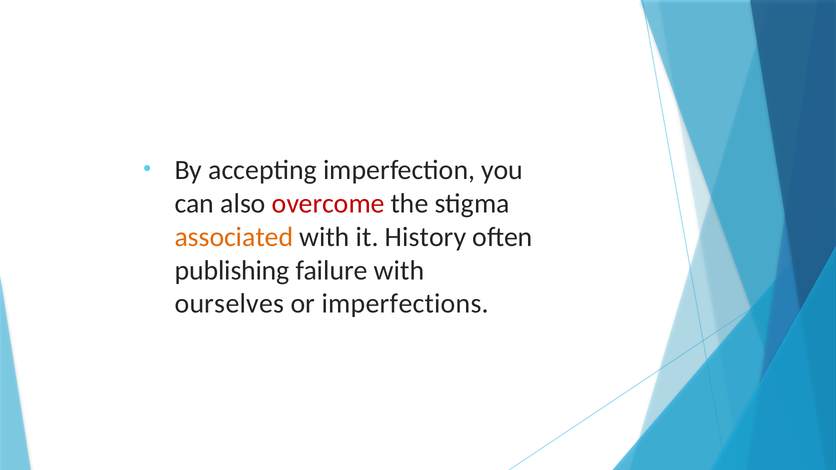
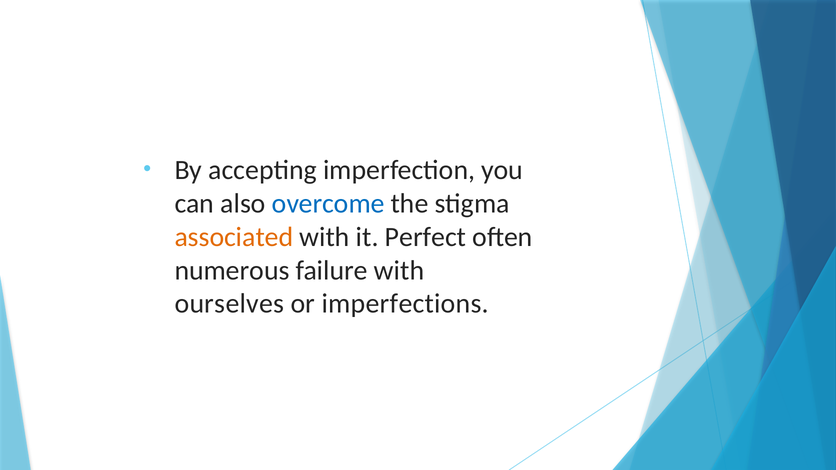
overcome colour: red -> blue
History: History -> Perfect
publishing: publishing -> numerous
